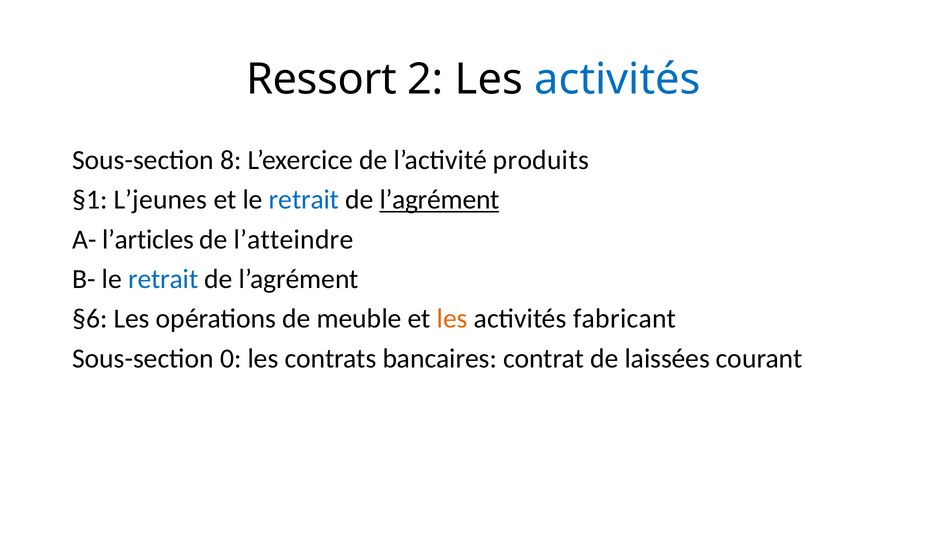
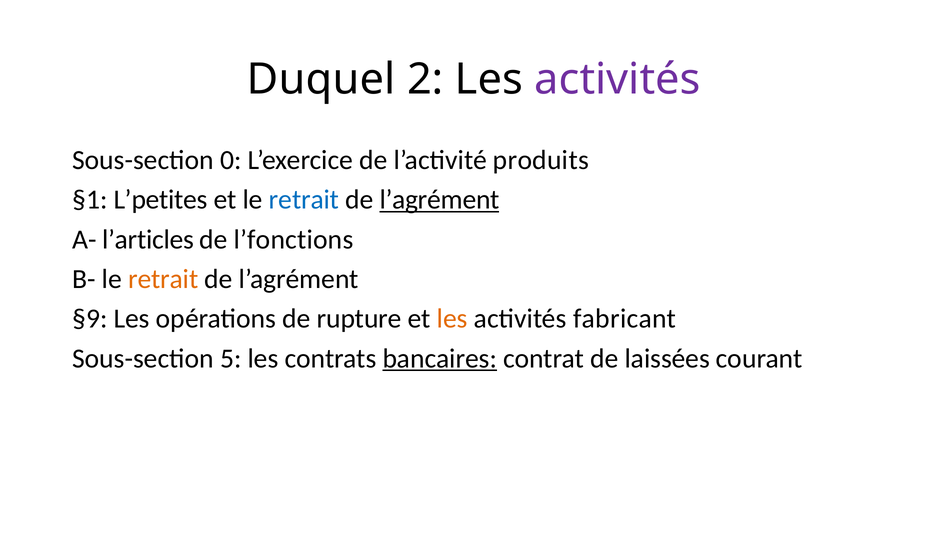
Ressort: Ressort -> Duquel
activités at (617, 80) colour: blue -> purple
8: 8 -> 0
L’jeunes: L’jeunes -> L’petites
l’atteindre: l’atteindre -> l’fonctions
retrait at (163, 279) colour: blue -> orange
§6: §6 -> §9
meuble: meuble -> rupture
0: 0 -> 5
bancaires underline: none -> present
